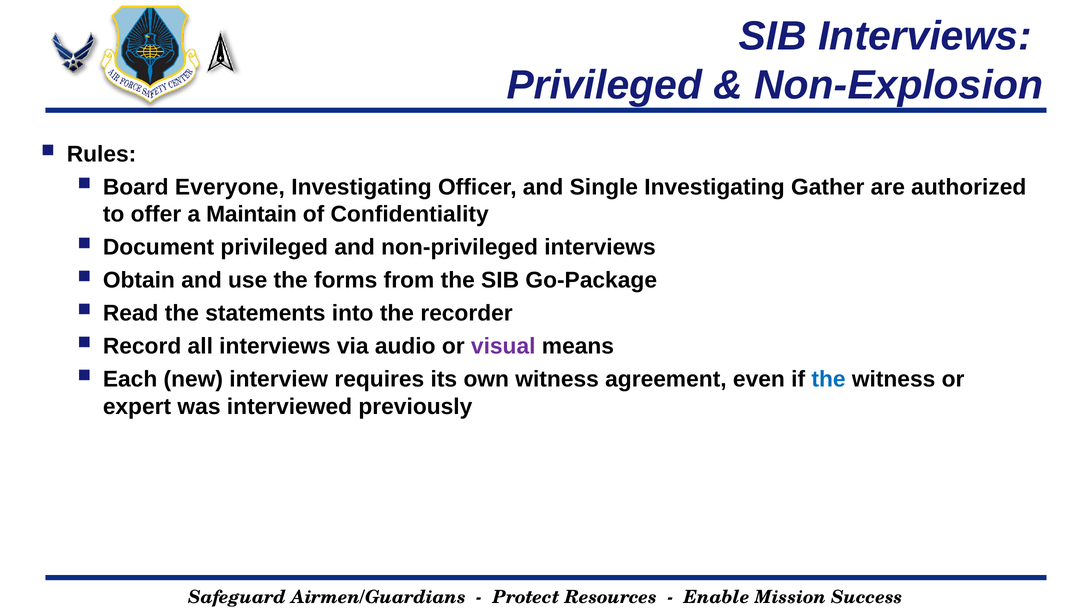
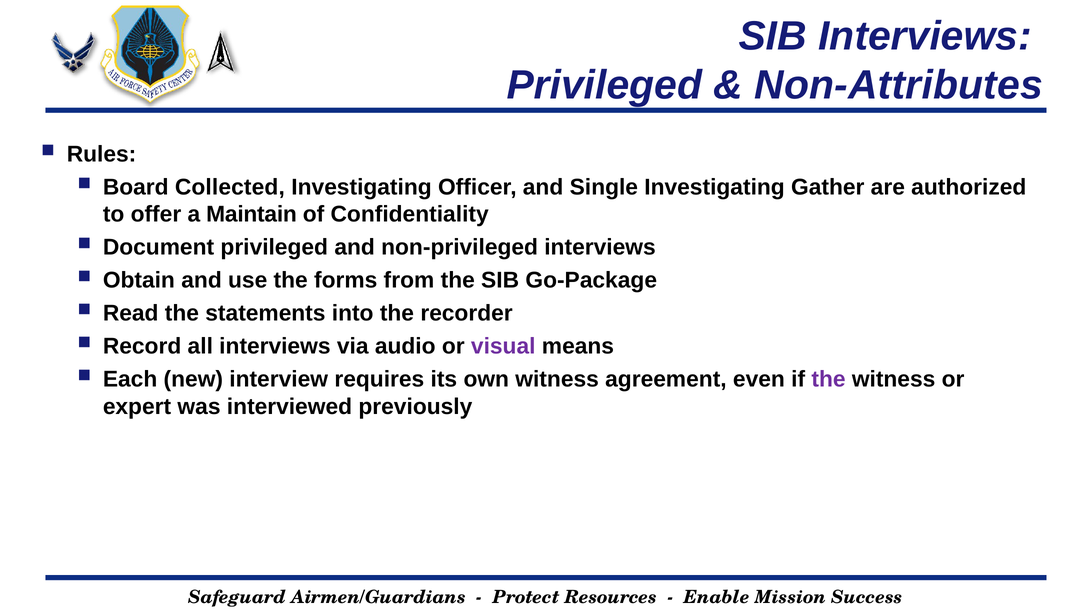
Non-Explosion: Non-Explosion -> Non-Attributes
Everyone: Everyone -> Collected
the at (828, 379) colour: blue -> purple
